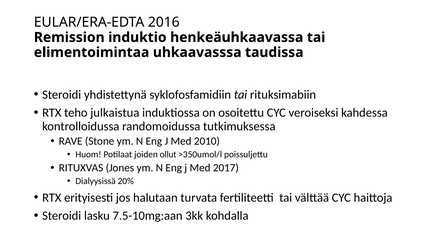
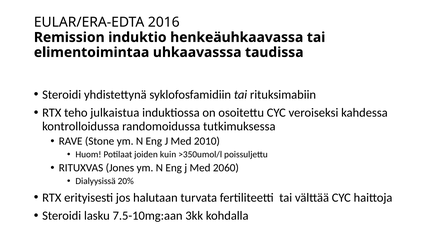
ollut: ollut -> kuin
2017: 2017 -> 2060
